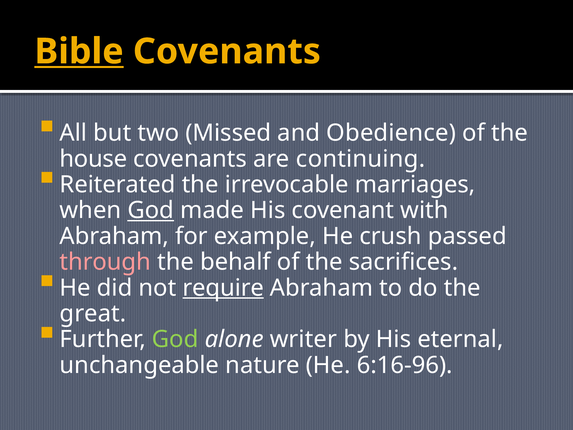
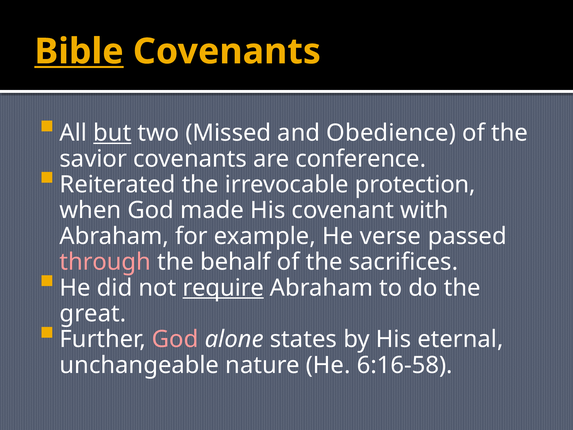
but underline: none -> present
house: house -> savior
continuing: continuing -> conference
marriages: marriages -> protection
God at (151, 210) underline: present -> none
crush: crush -> verse
God at (175, 339) colour: light green -> pink
writer: writer -> states
6:16-96: 6:16-96 -> 6:16-58
